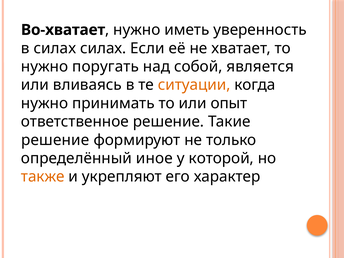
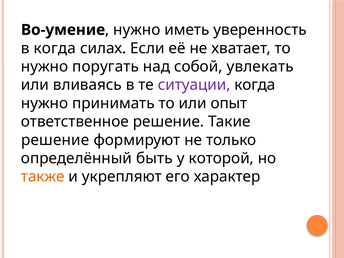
Во-хватает: Во-хватает -> Во-умение
в силах: силах -> когда
является: является -> увлекать
ситуации colour: orange -> purple
иное: иное -> быть
